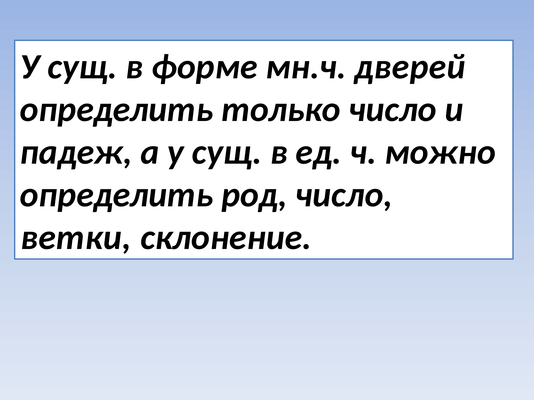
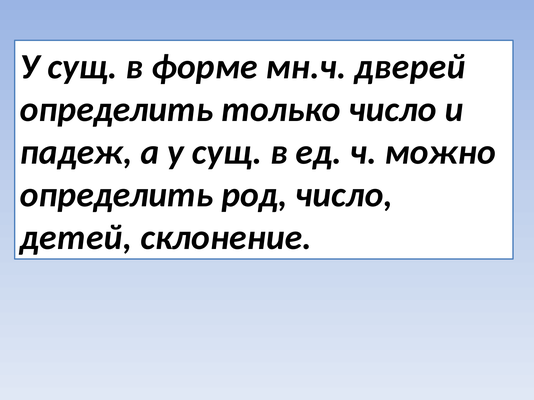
ветки: ветки -> детей
